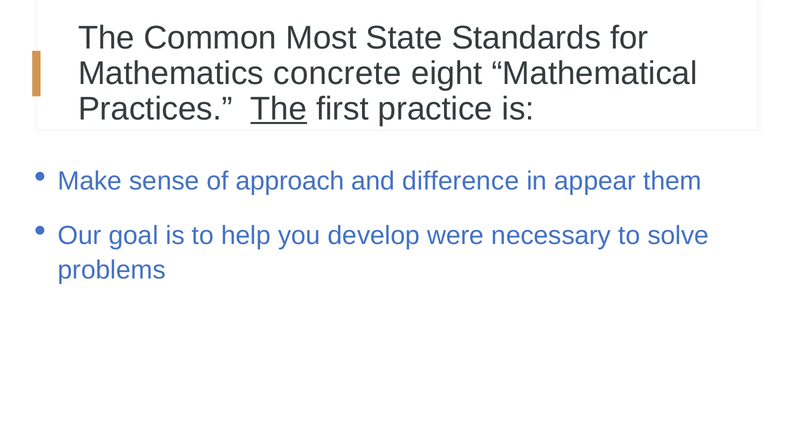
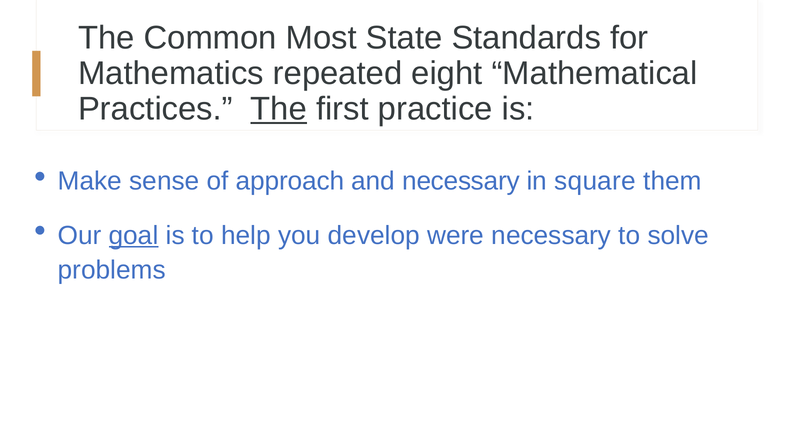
concrete: concrete -> repeated
and difference: difference -> necessary
appear: appear -> square
goal underline: none -> present
